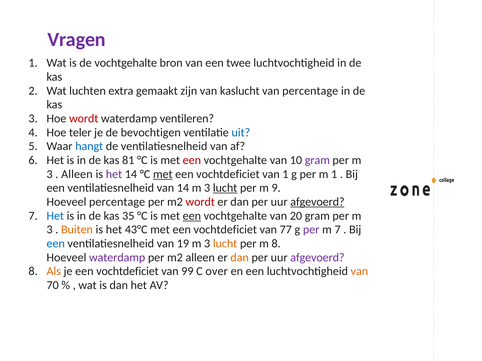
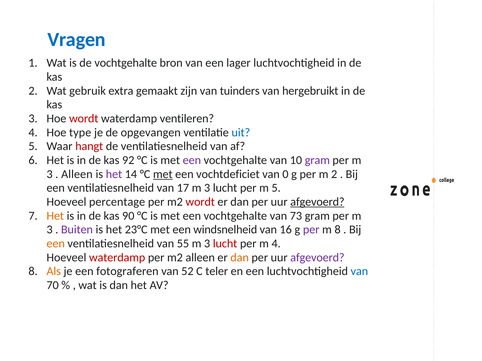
Vragen colour: purple -> blue
twee: twee -> lager
luchten: luchten -> gebruik
kaslucht: kaslucht -> tuinders
van percentage: percentage -> hergebruikt
teler: teler -> type
bevochtigen: bevochtigen -> opgevangen
hangt colour: blue -> red
81: 81 -> 92
een at (192, 160) colour: red -> purple
van 1: 1 -> 0
m 1: 1 -> 2
van 14: 14 -> 17
lucht at (225, 188) underline: present -> none
m 9: 9 -> 5
Het at (55, 216) colour: blue -> orange
35: 35 -> 90
een at (192, 216) underline: present -> none
20: 20 -> 73
Buiten colour: orange -> purple
43°C: 43°C -> 23°C
vochtdeficiet at (225, 230): vochtdeficiet -> windsnelheid
77: 77 -> 16
m 7: 7 -> 8
een at (56, 244) colour: blue -> orange
19: 19 -> 55
lucht at (225, 244) colour: orange -> red
m 8: 8 -> 4
waterdamp at (117, 258) colour: purple -> red
je een vochtdeficiet: vochtdeficiet -> fotograferen
99: 99 -> 52
over: over -> teler
van at (359, 272) colour: orange -> blue
